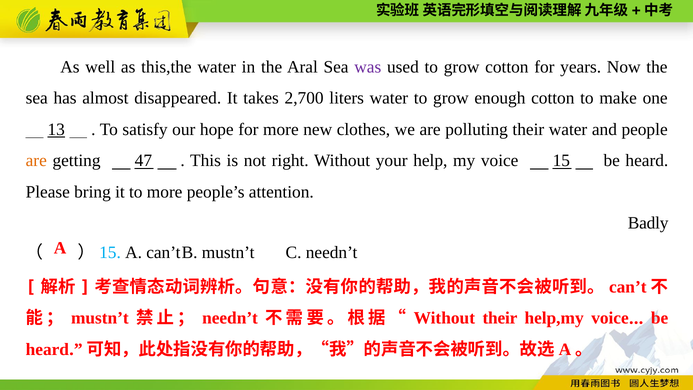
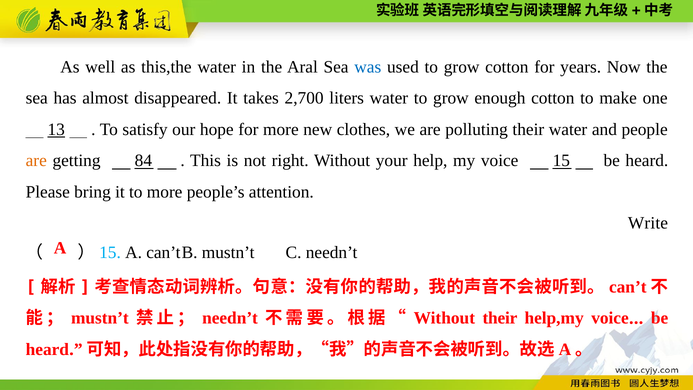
was colour: purple -> blue
47: 47 -> 84
Badly: Badly -> Write
